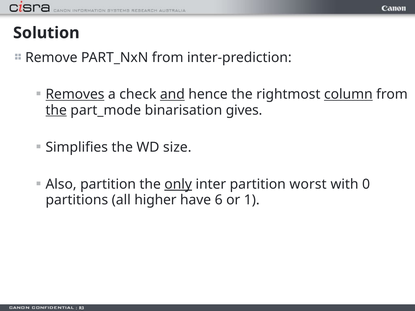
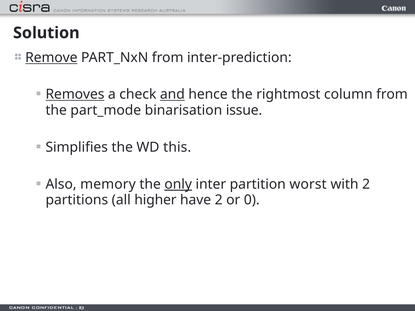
Remove underline: none -> present
column underline: present -> none
the at (56, 110) underline: present -> none
gives: gives -> issue
size: size -> this
Also partition: partition -> memory
with 0: 0 -> 2
have 6: 6 -> 2
1: 1 -> 0
